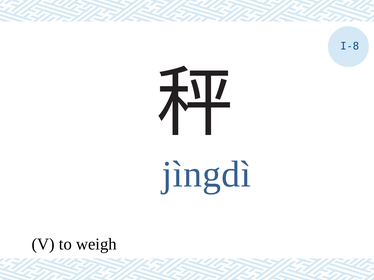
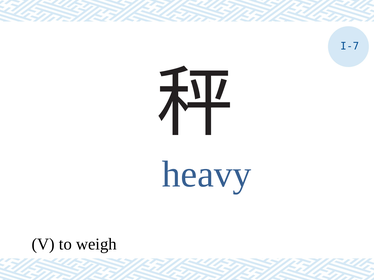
I-8: I-8 -> I-7
jìngdì: jìngdì -> heavy
